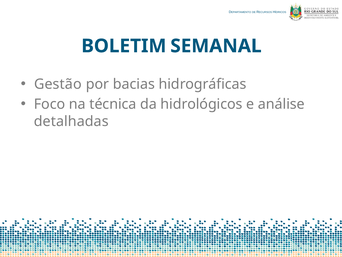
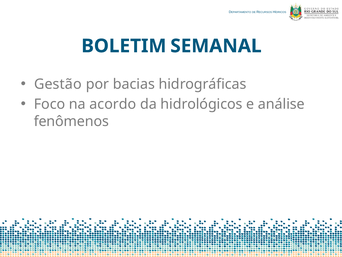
técnica: técnica -> acordo
detalhadas: detalhadas -> fenômenos
